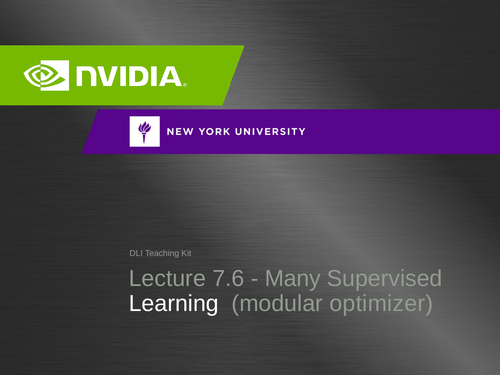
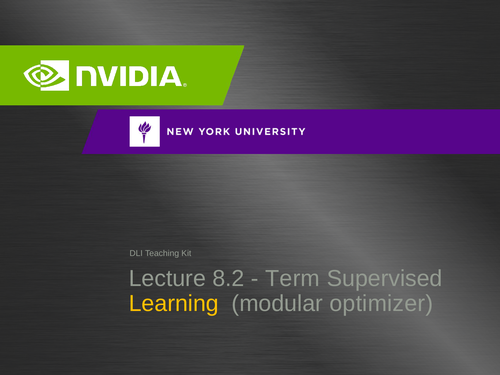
7.6: 7.6 -> 8.2
Many: Many -> Term
Learning colour: white -> yellow
